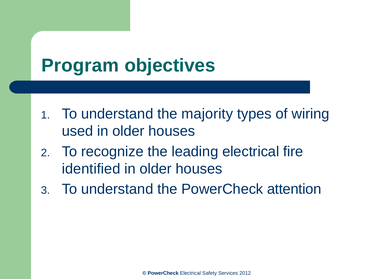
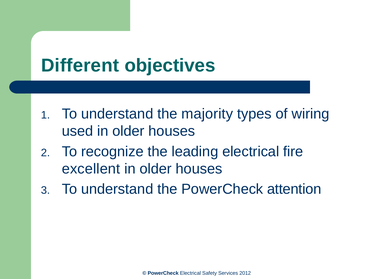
Program: Program -> Different
identified: identified -> excellent
